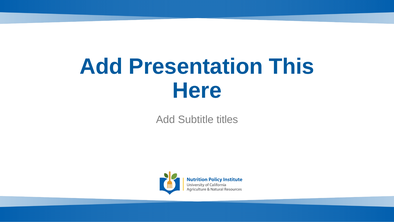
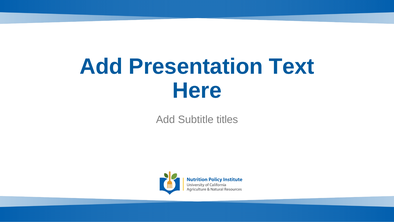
This: This -> Text
